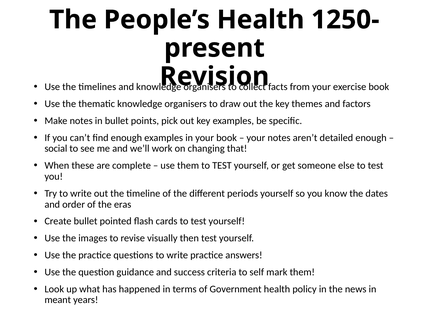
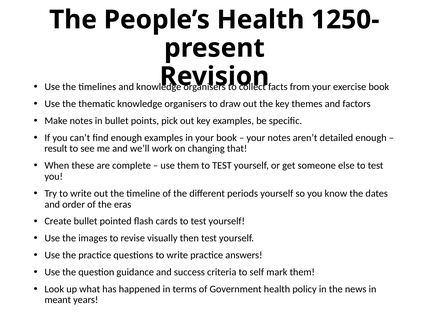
social: social -> result
